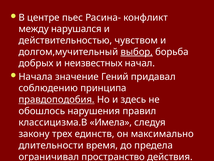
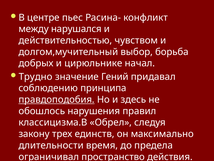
выбор underline: present -> none
неизвестных: неизвестных -> цирюльнике
Начала: Начала -> Трудно
Имела: Имела -> Обрел
